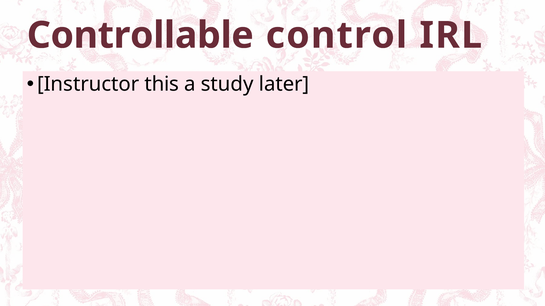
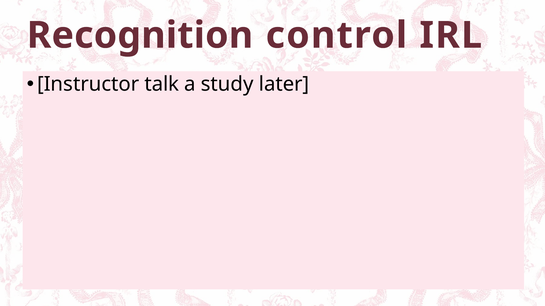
Controllable: Controllable -> Recognition
this: this -> talk
